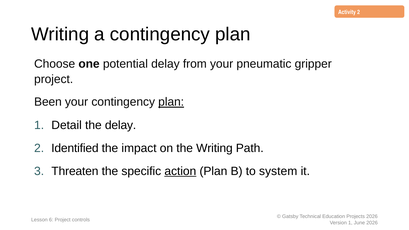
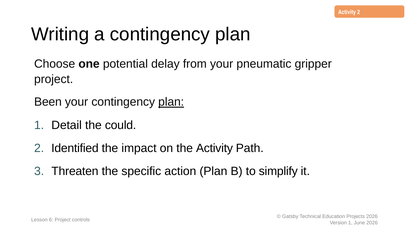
the delay: delay -> could
the Writing: Writing -> Activity
action underline: present -> none
system: system -> simplify
